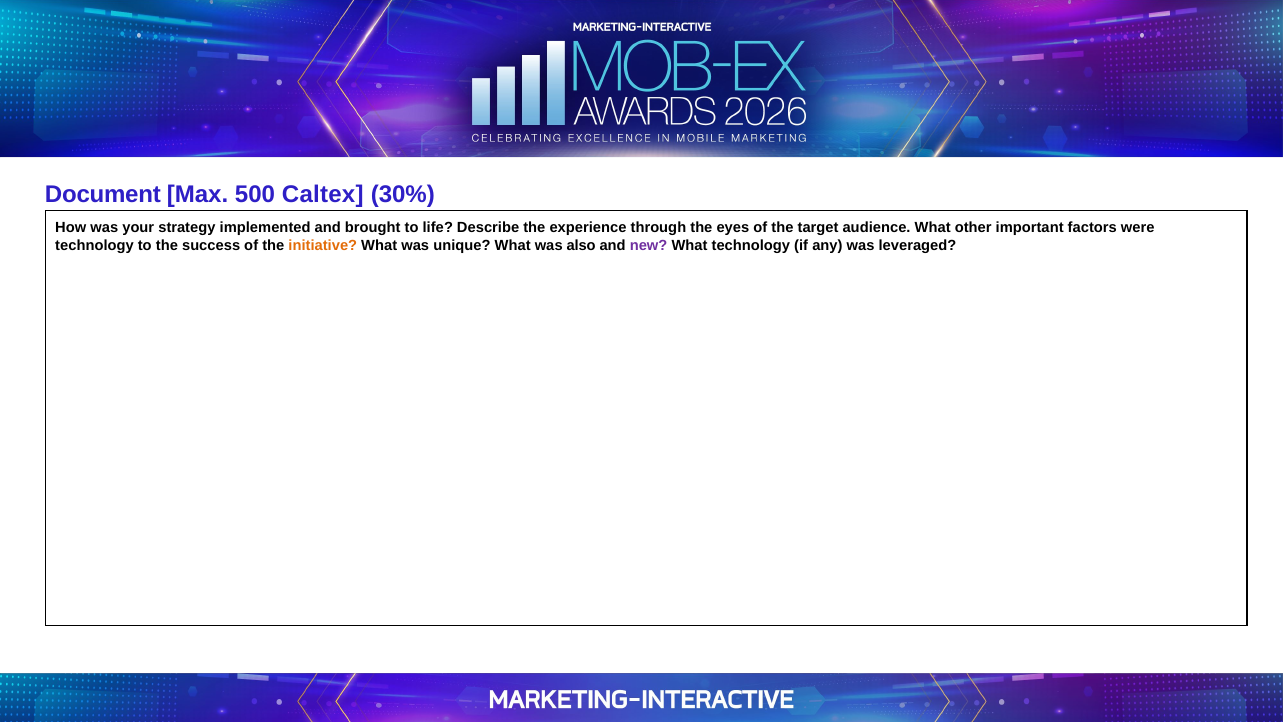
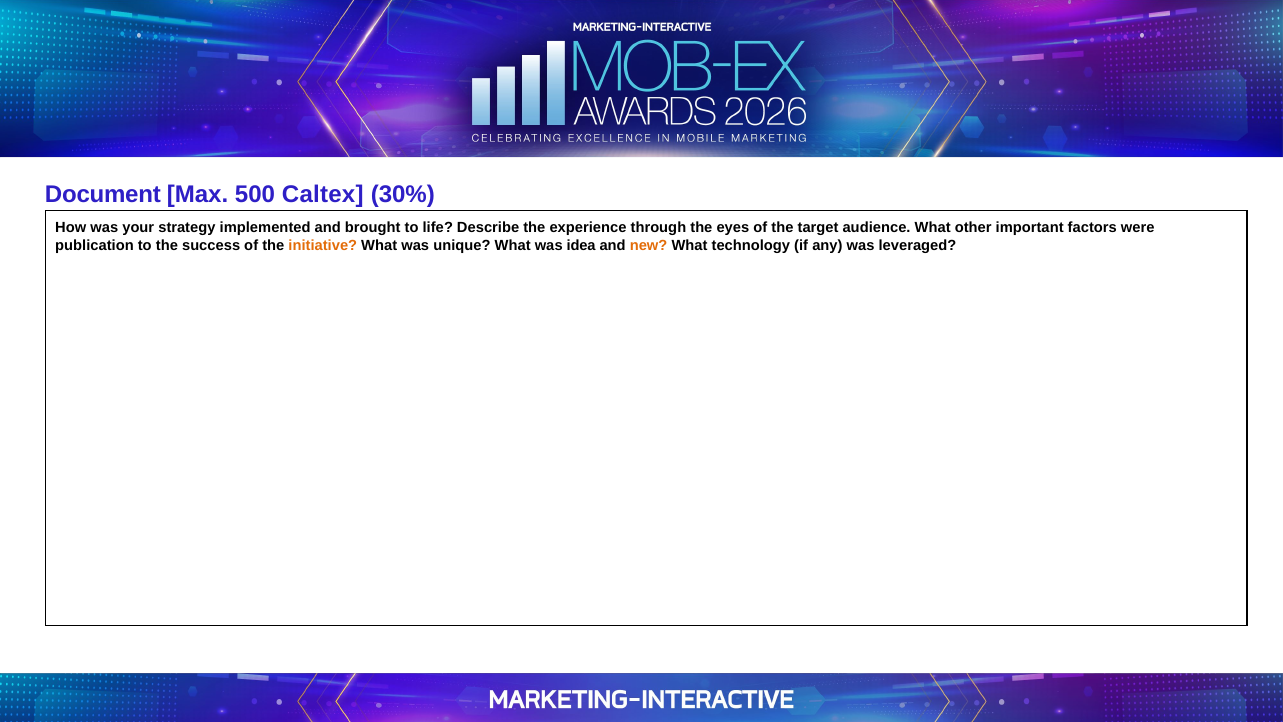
technology at (95, 245): technology -> publication
also: also -> idea
new colour: purple -> orange
